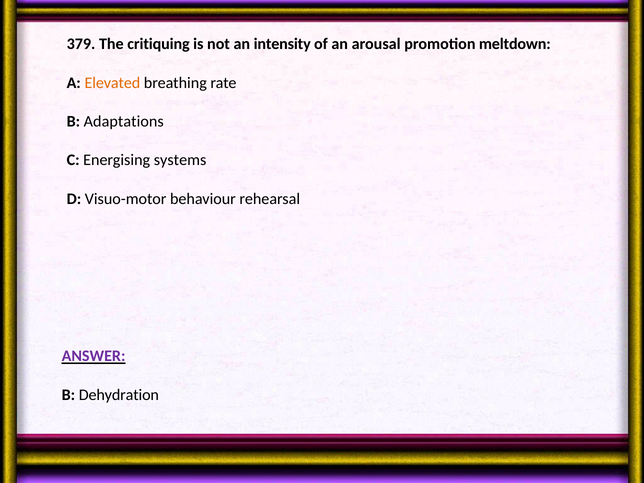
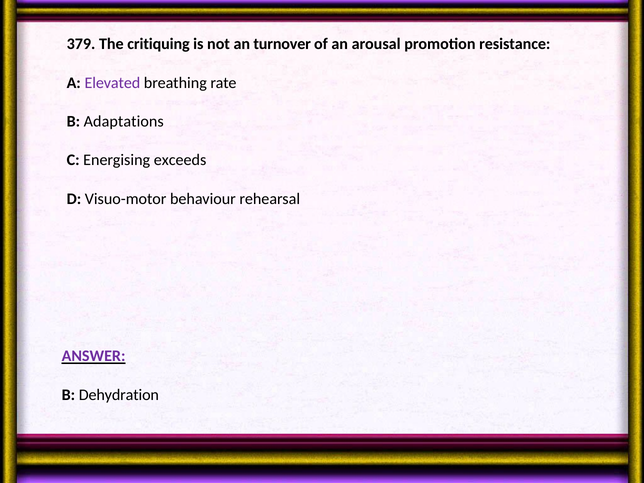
intensity: intensity -> turnover
meltdown: meltdown -> resistance
Elevated colour: orange -> purple
systems: systems -> exceeds
